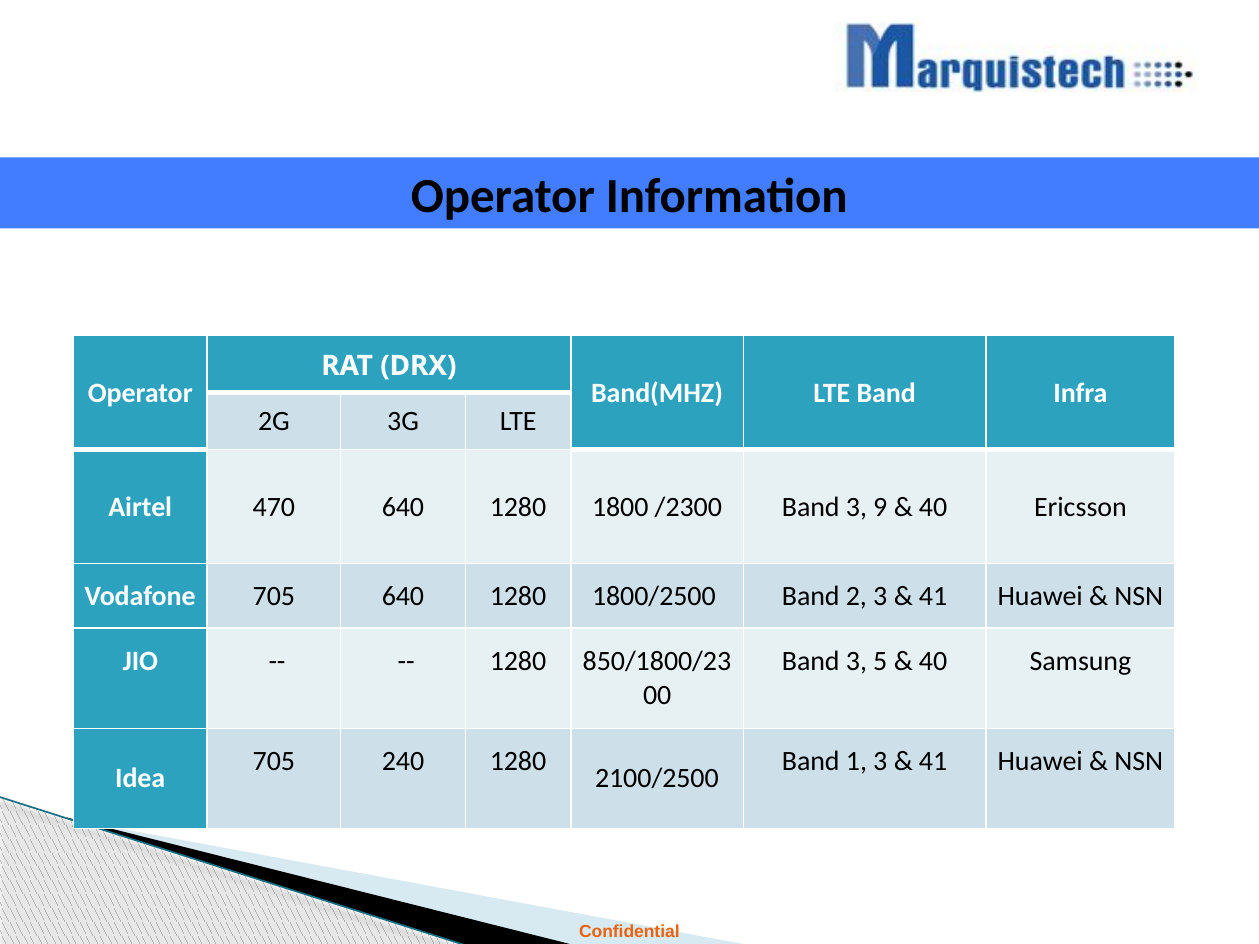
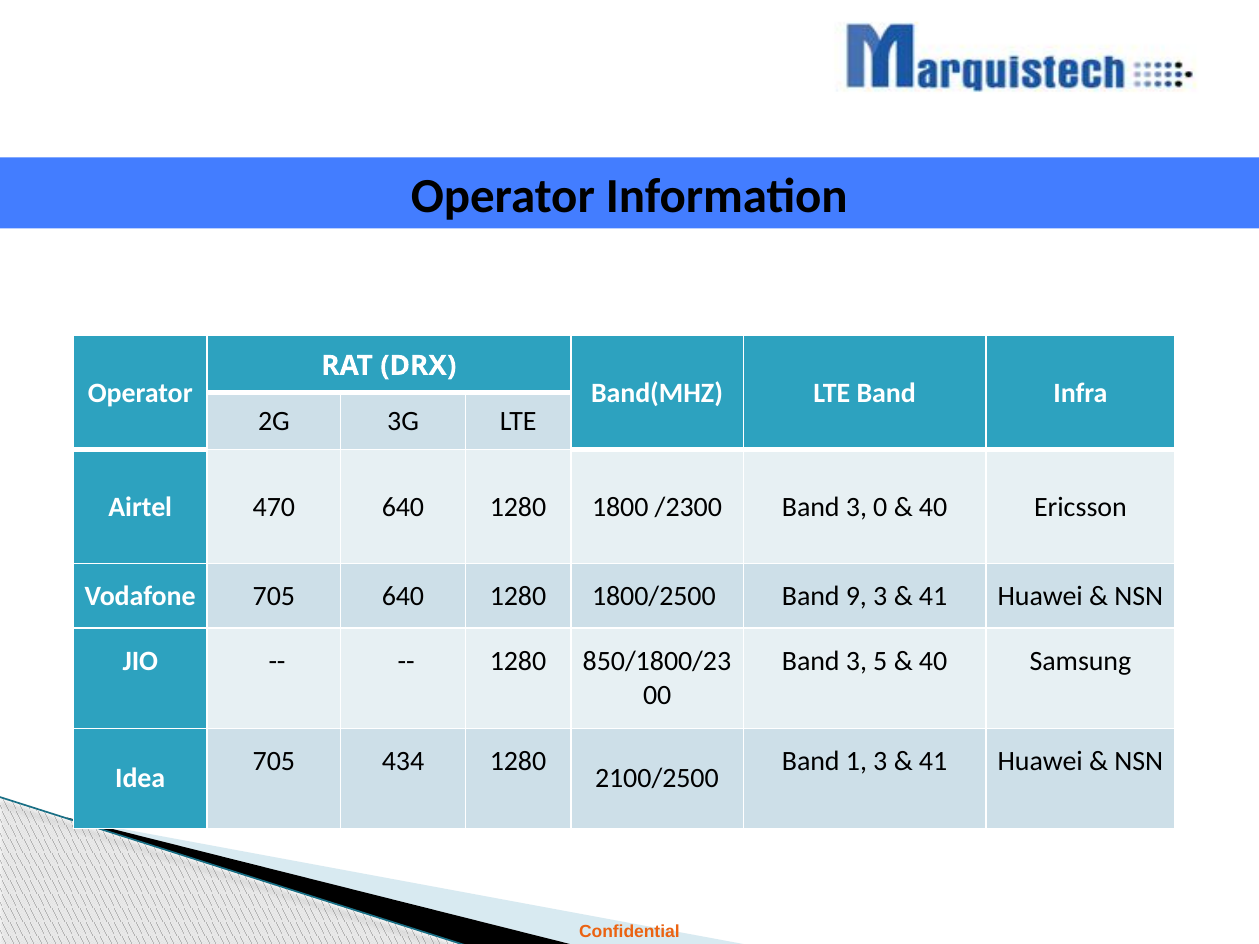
9: 9 -> 0
2: 2 -> 9
240: 240 -> 434
